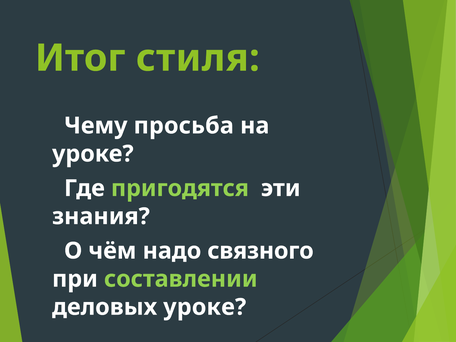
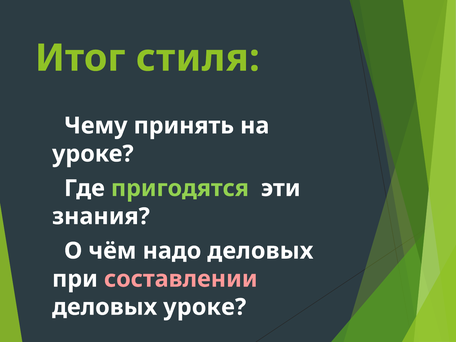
просьба: просьба -> принять
надо связного: связного -> деловых
составлении colour: light green -> pink
